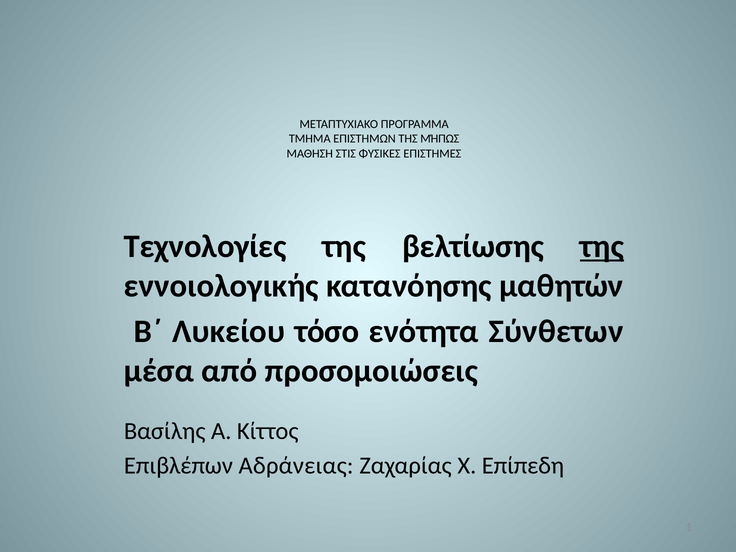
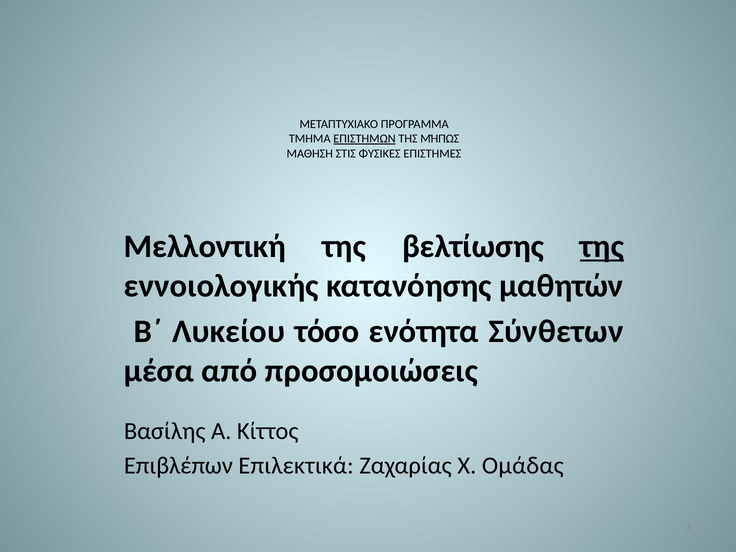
ΕΠΙΣΤΗΜΩΝ underline: none -> present
Τεχνολογίες: Τεχνολογίες -> Μελλοντική
Αδράνειας: Αδράνειας -> Επιλεκτικά
Επίπεδη: Επίπεδη -> Ομάδας
